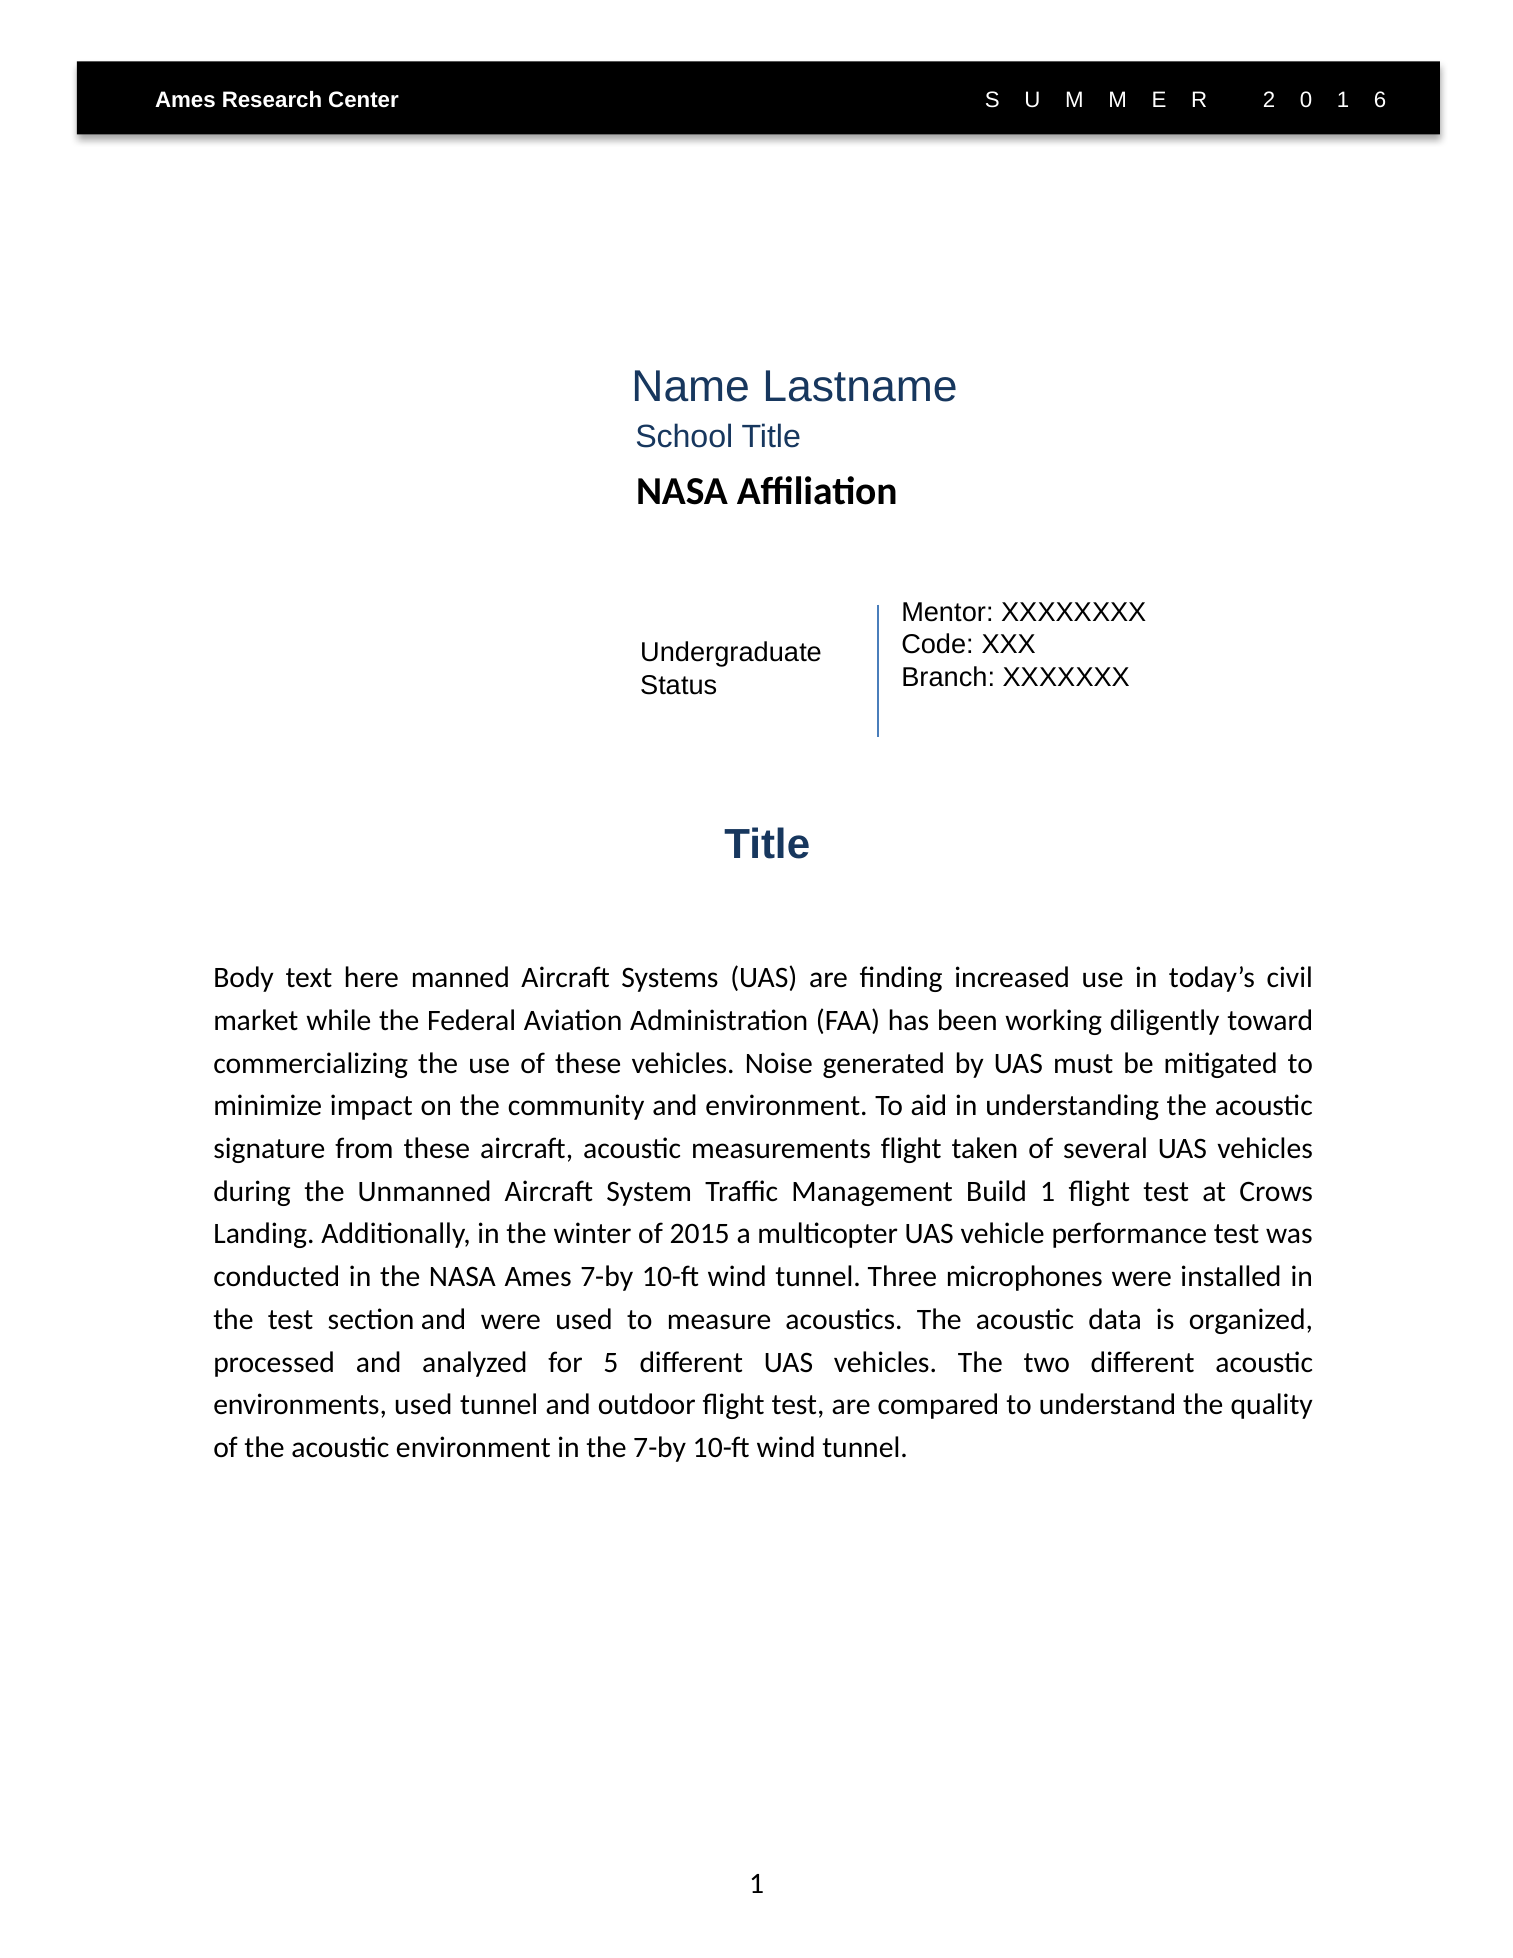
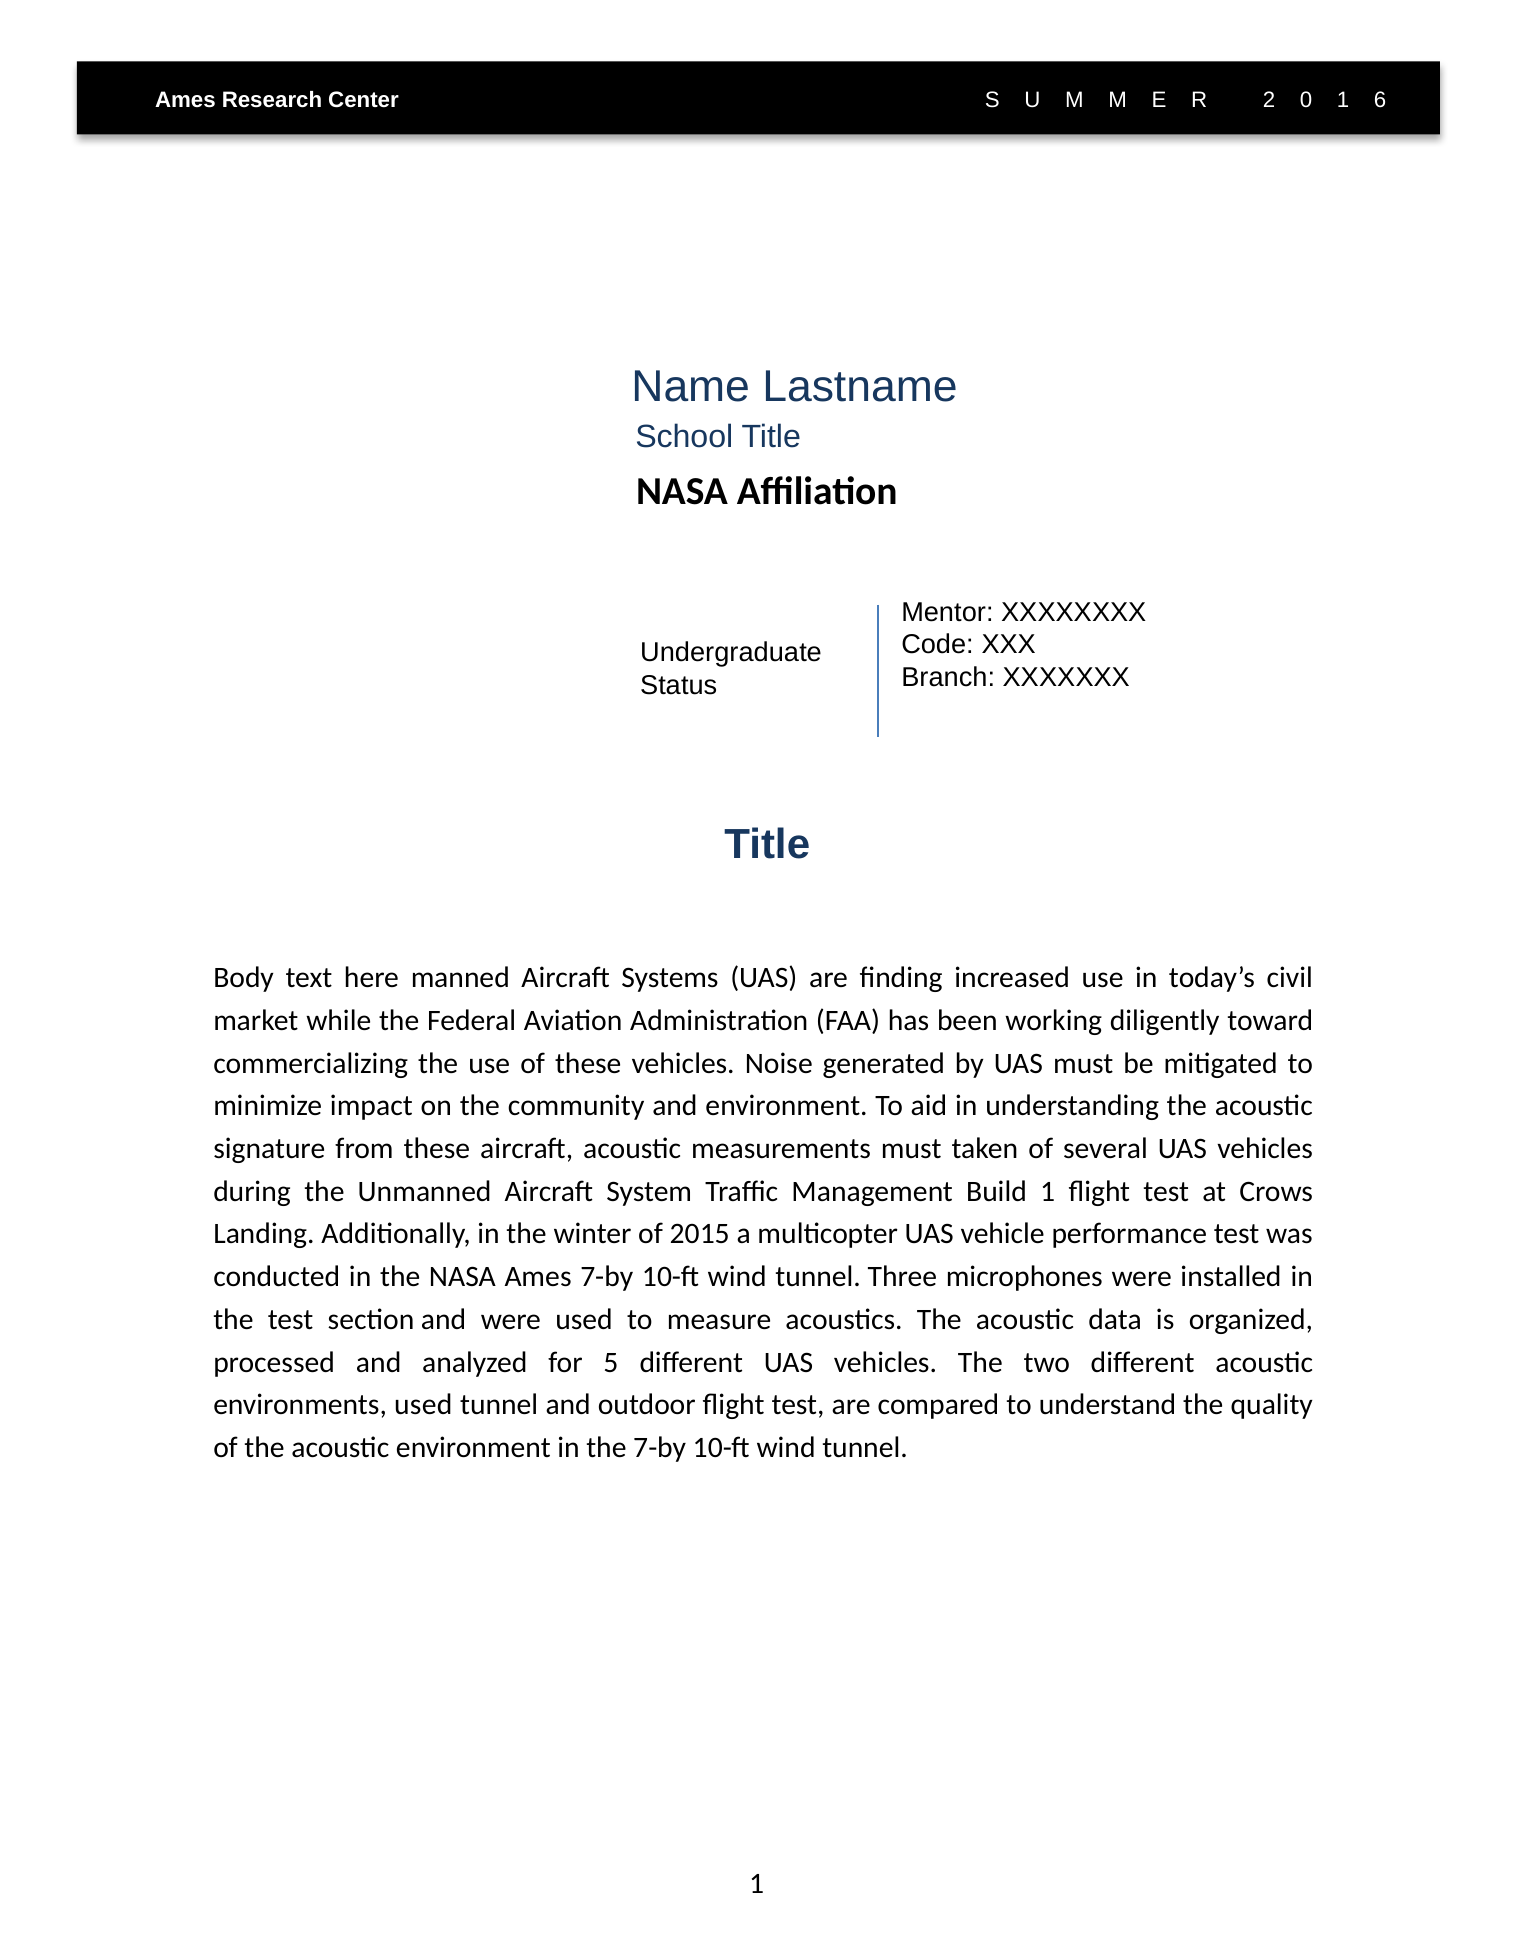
measurements flight: flight -> must
